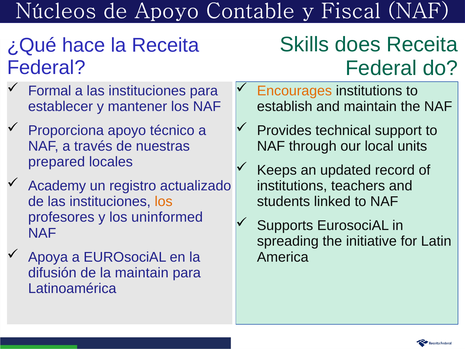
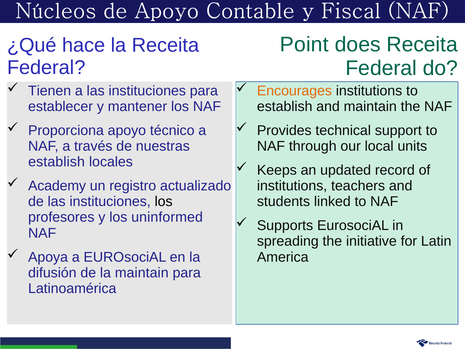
Skills: Skills -> Point
Formal: Formal -> Tienen
prepared at (57, 162): prepared -> establish
los at (164, 201) colour: orange -> black
